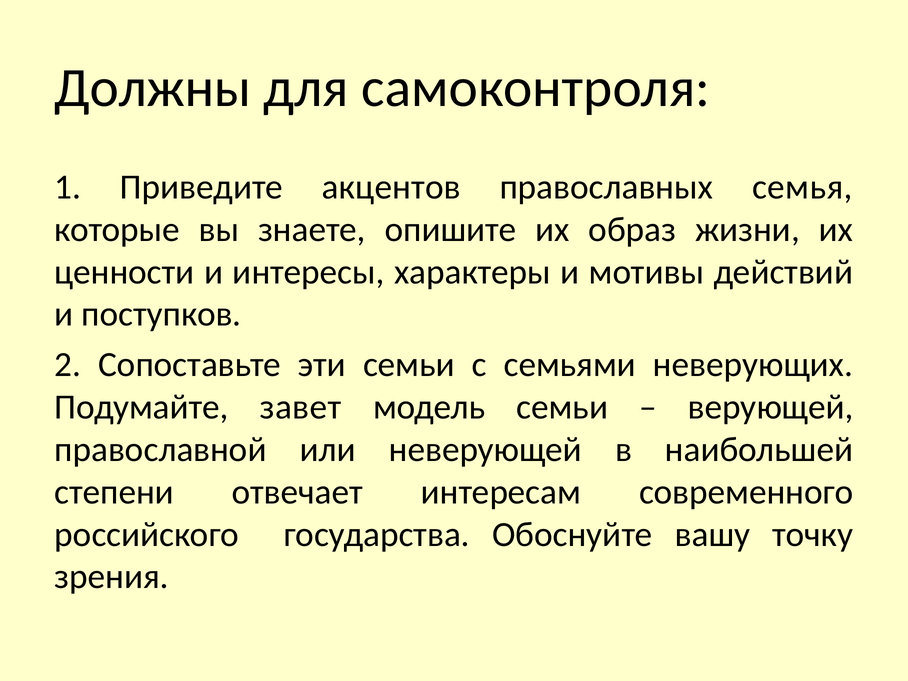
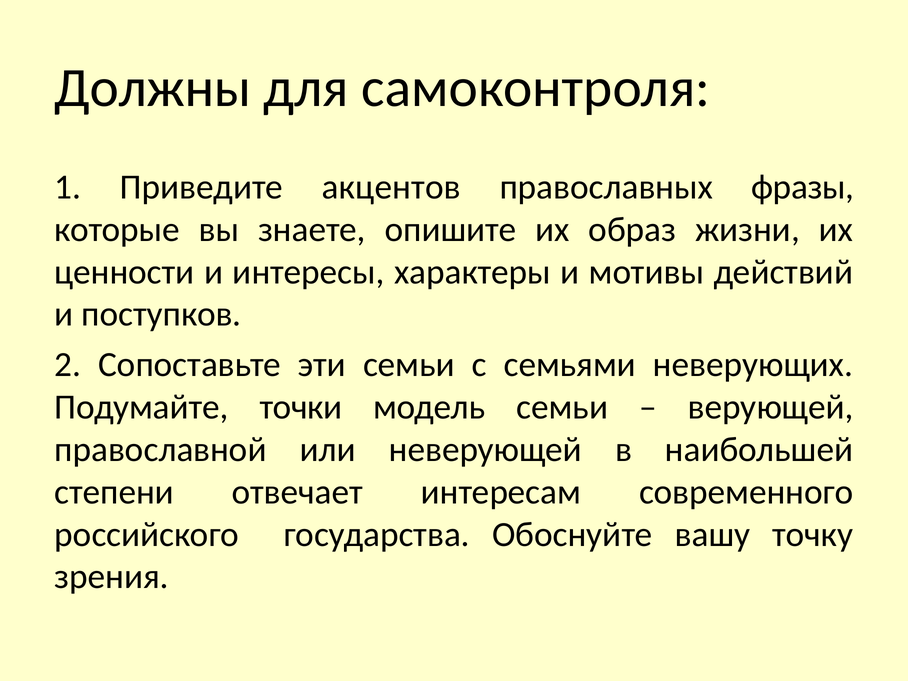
семья: семья -> фразы
завет: завет -> точки
